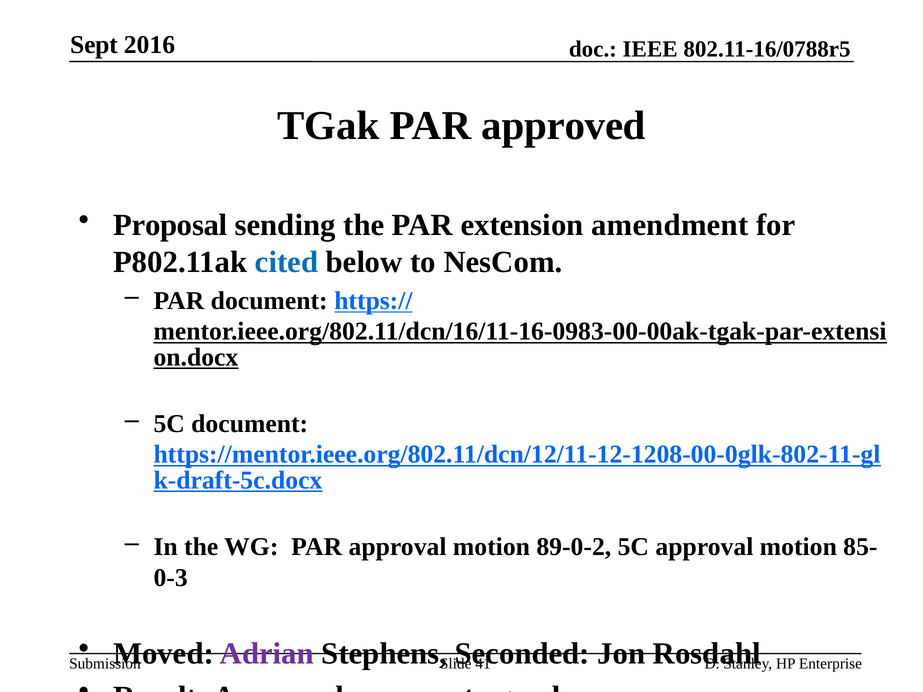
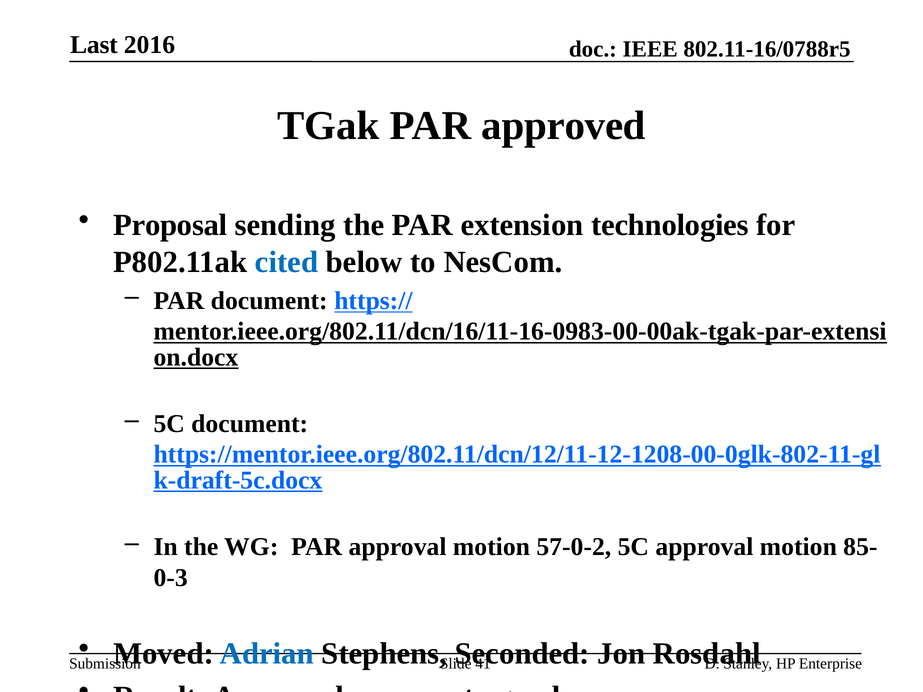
Sept: Sept -> Last
amendment: amendment -> technologies
89-0-2: 89-0-2 -> 57-0-2
Adrian colour: purple -> blue
